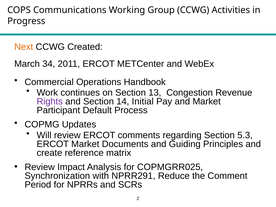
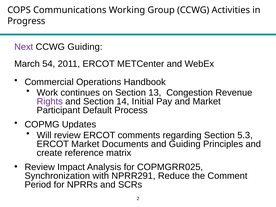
Next colour: orange -> purple
CCWG Created: Created -> Guiding
34: 34 -> 54
